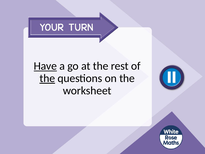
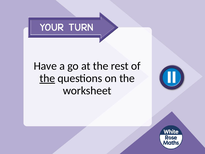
Have underline: present -> none
